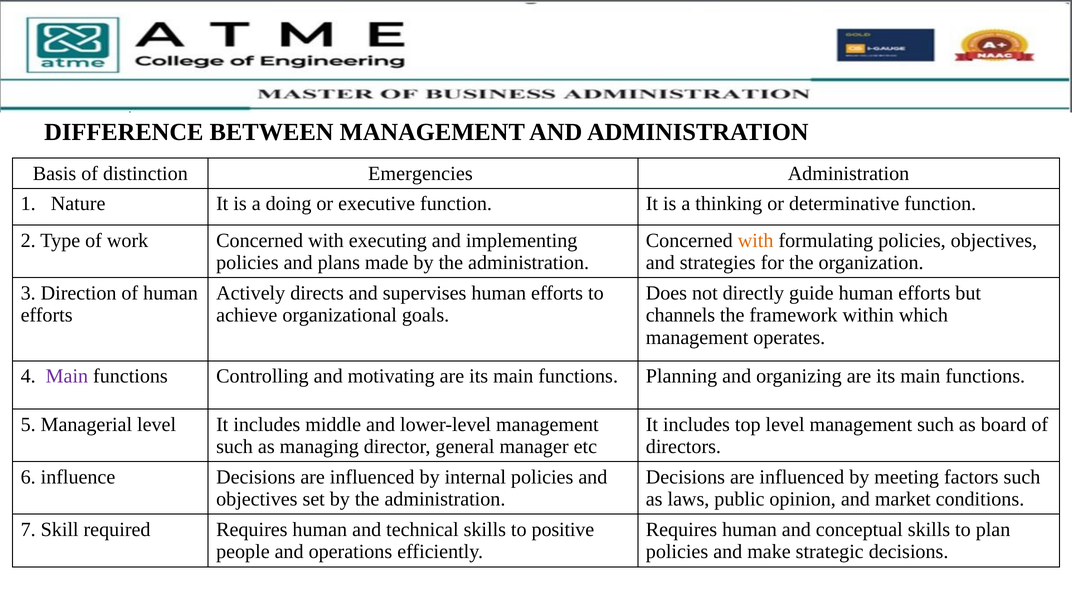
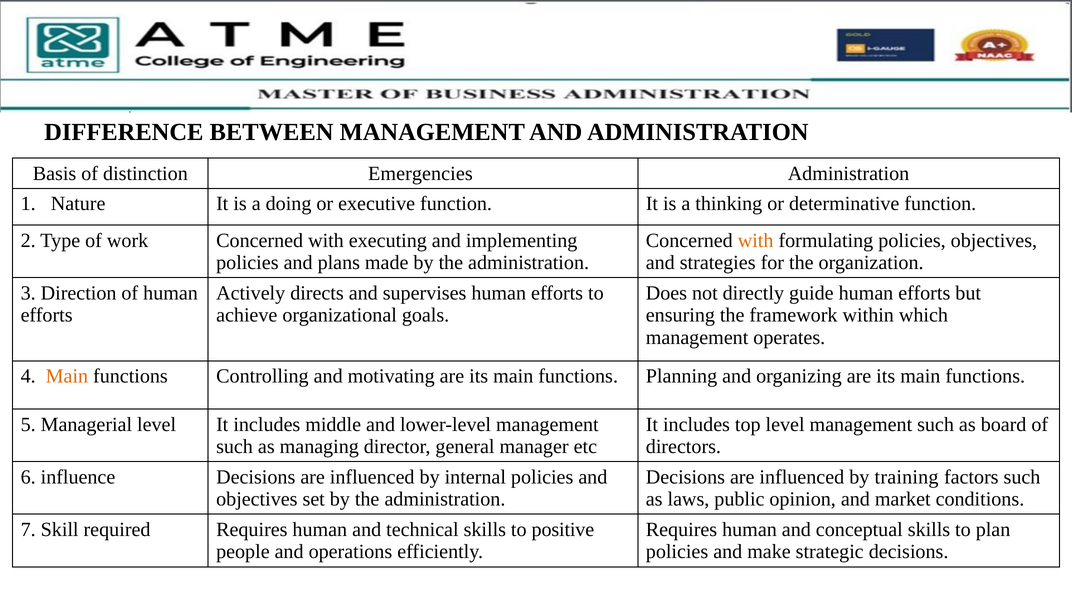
channels: channels -> ensuring
Main at (67, 376) colour: purple -> orange
meeting: meeting -> training
